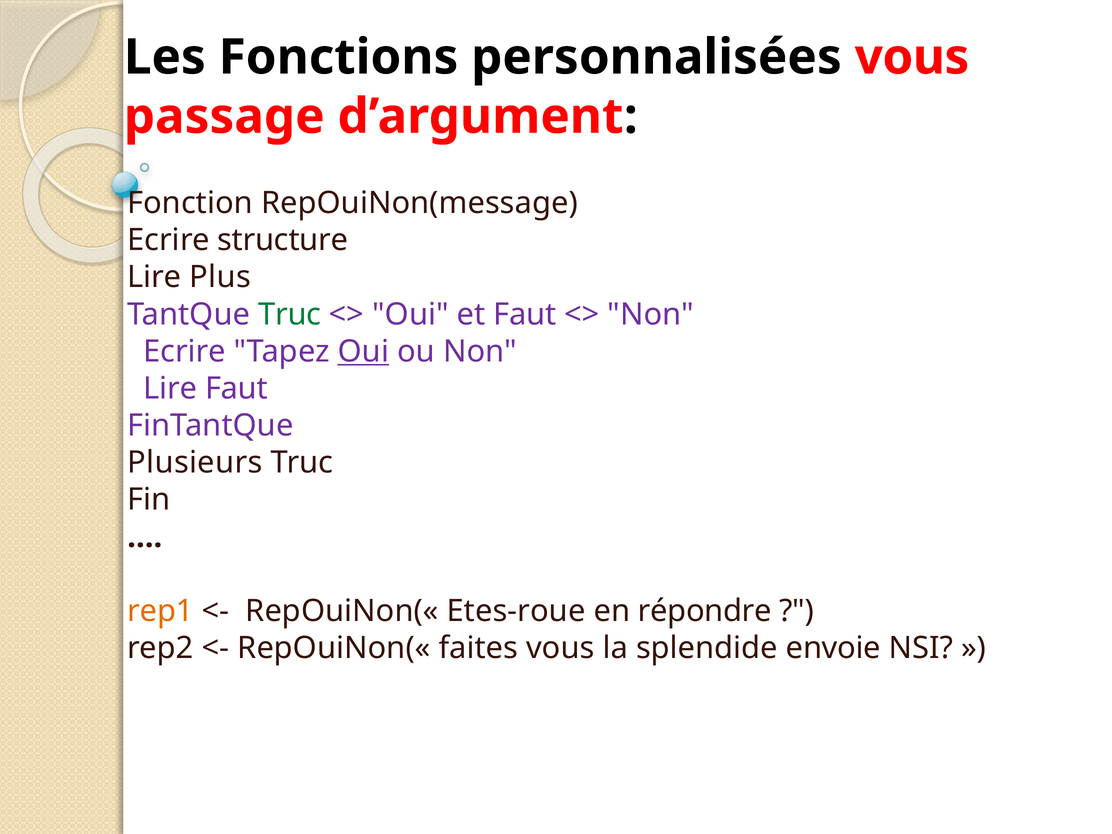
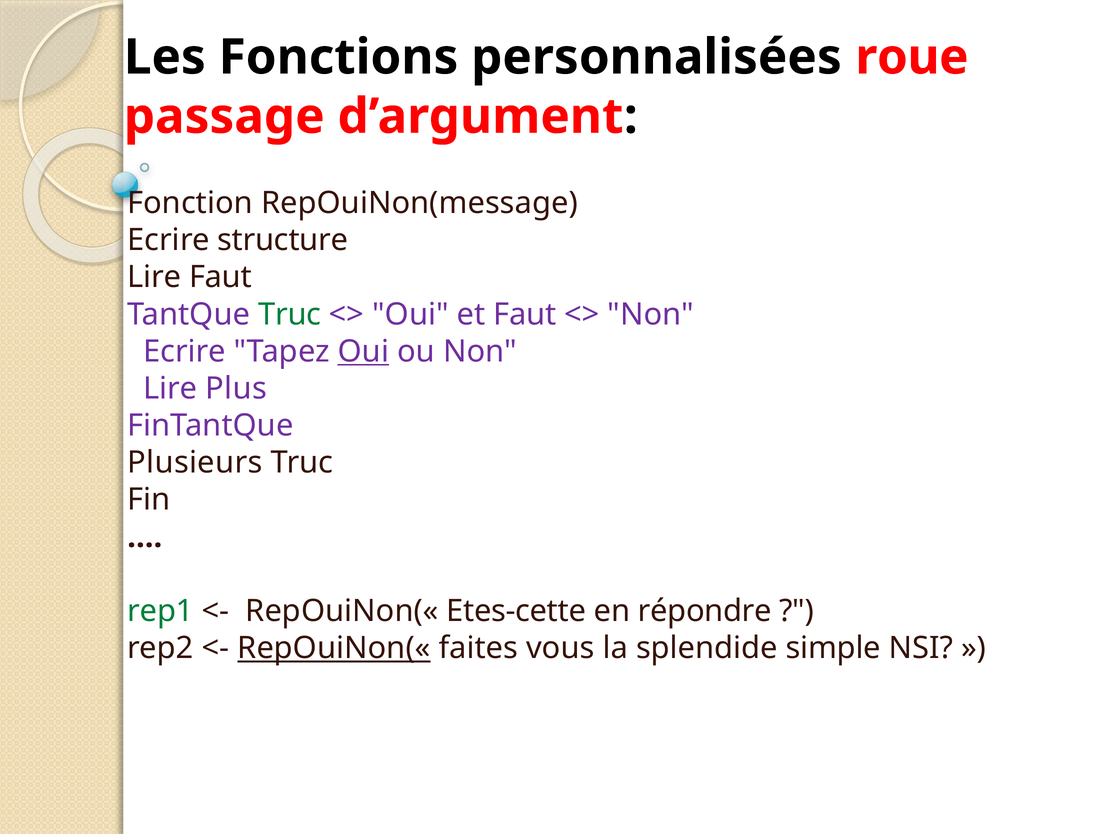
personnalisées vous: vous -> roue
Lire Plus: Plus -> Faut
Lire Faut: Faut -> Plus
rep1 colour: orange -> green
Etes-roue: Etes-roue -> Etes-cette
RepOuiNon(« at (334, 648) underline: none -> present
envoie: envoie -> simple
